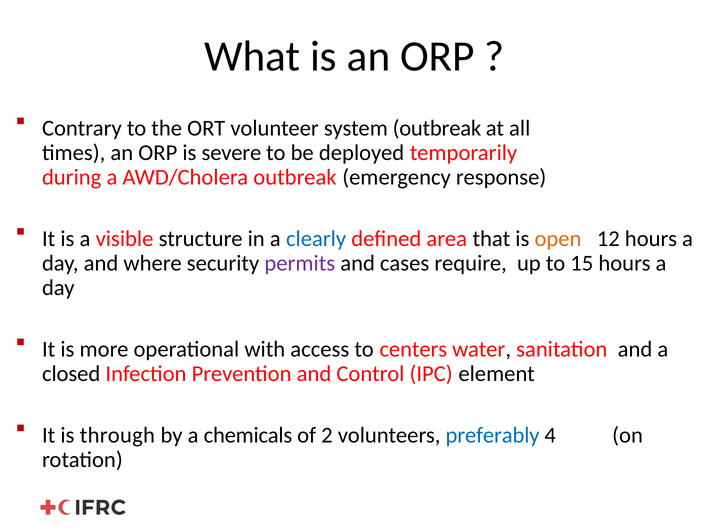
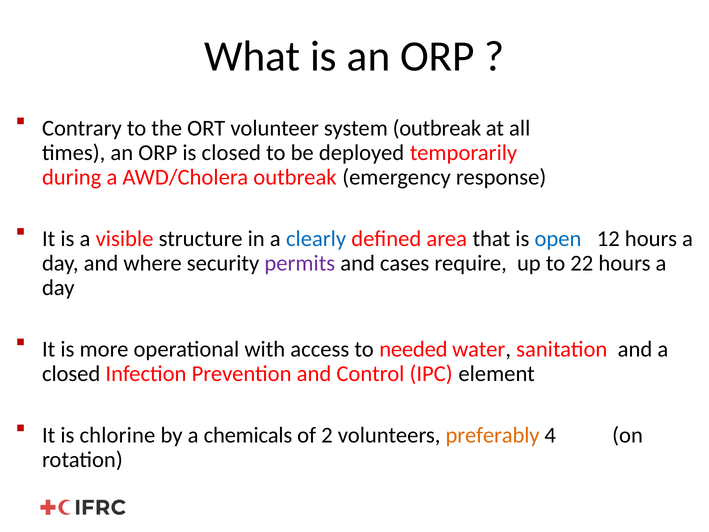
is severe: severe -> closed
open colour: orange -> blue
15: 15 -> 22
centers: centers -> needed
through: through -> chlorine
preferably colour: blue -> orange
